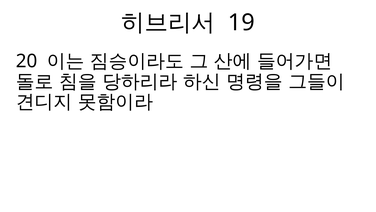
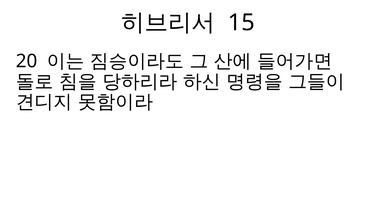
19: 19 -> 15
